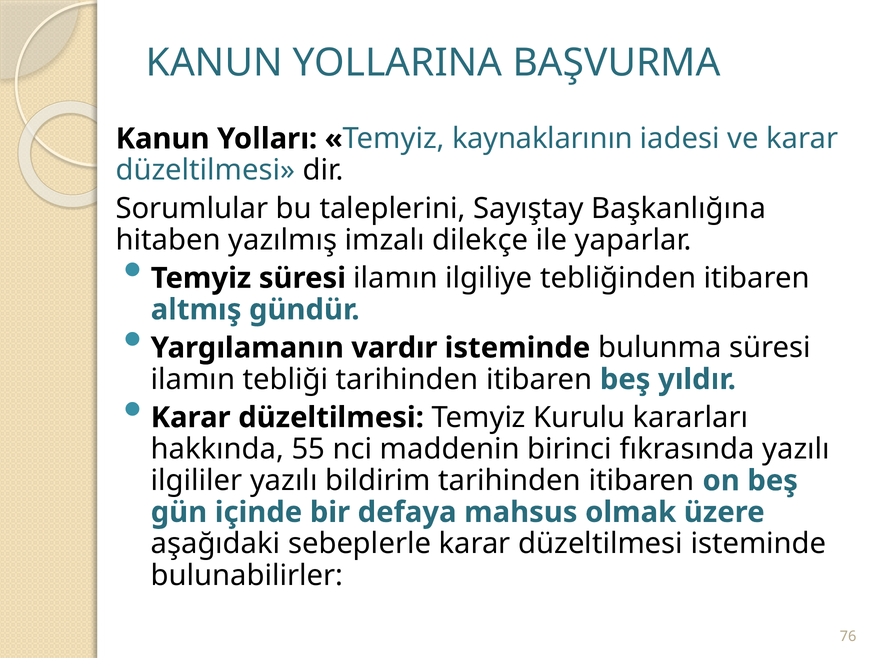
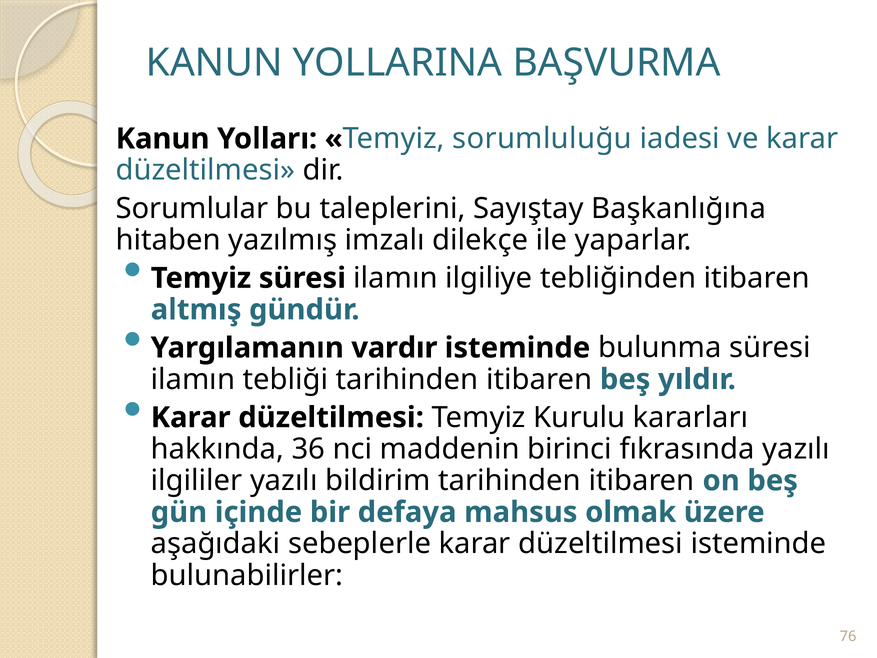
kaynaklarının: kaynaklarının -> sorumluluğu
55: 55 -> 36
